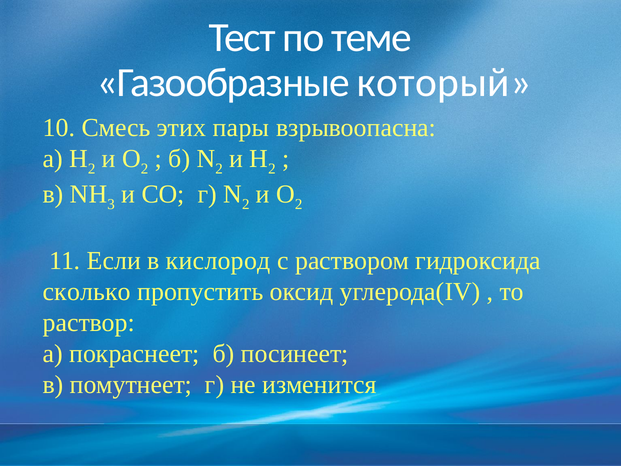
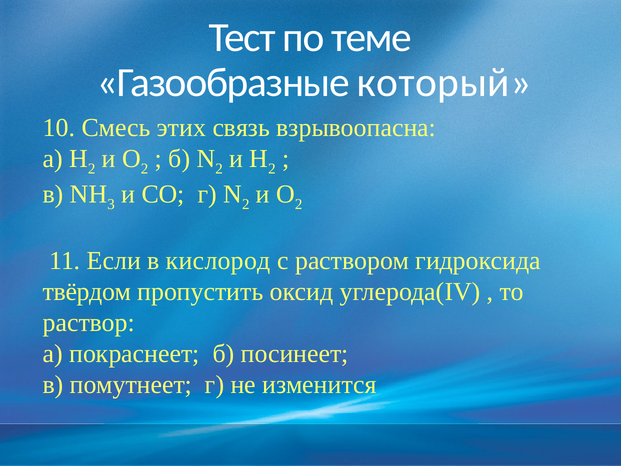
пары: пары -> связь
сколько: сколько -> твёрдом
